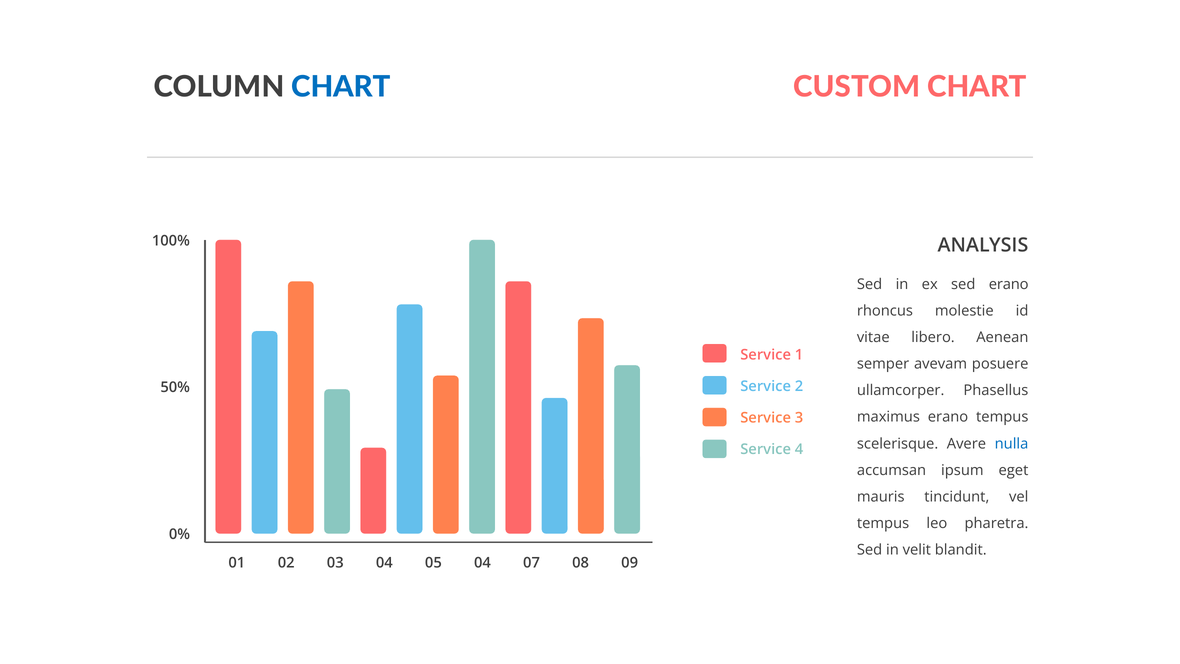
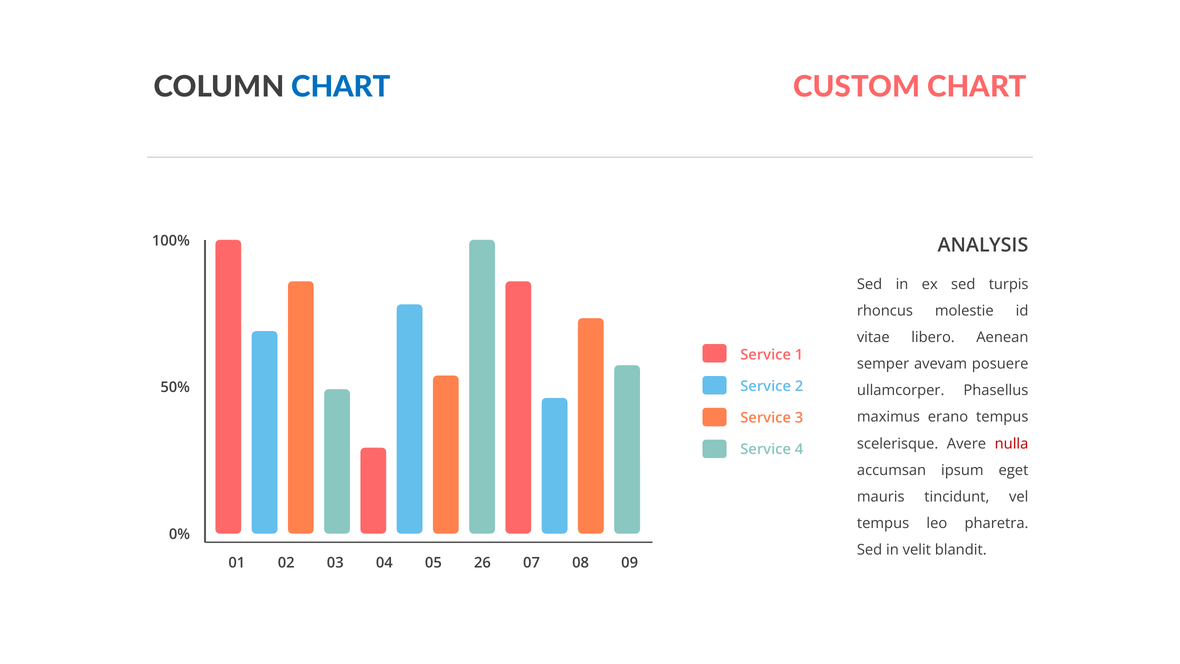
sed erano: erano -> turpis
nulla colour: blue -> red
05 04: 04 -> 26
